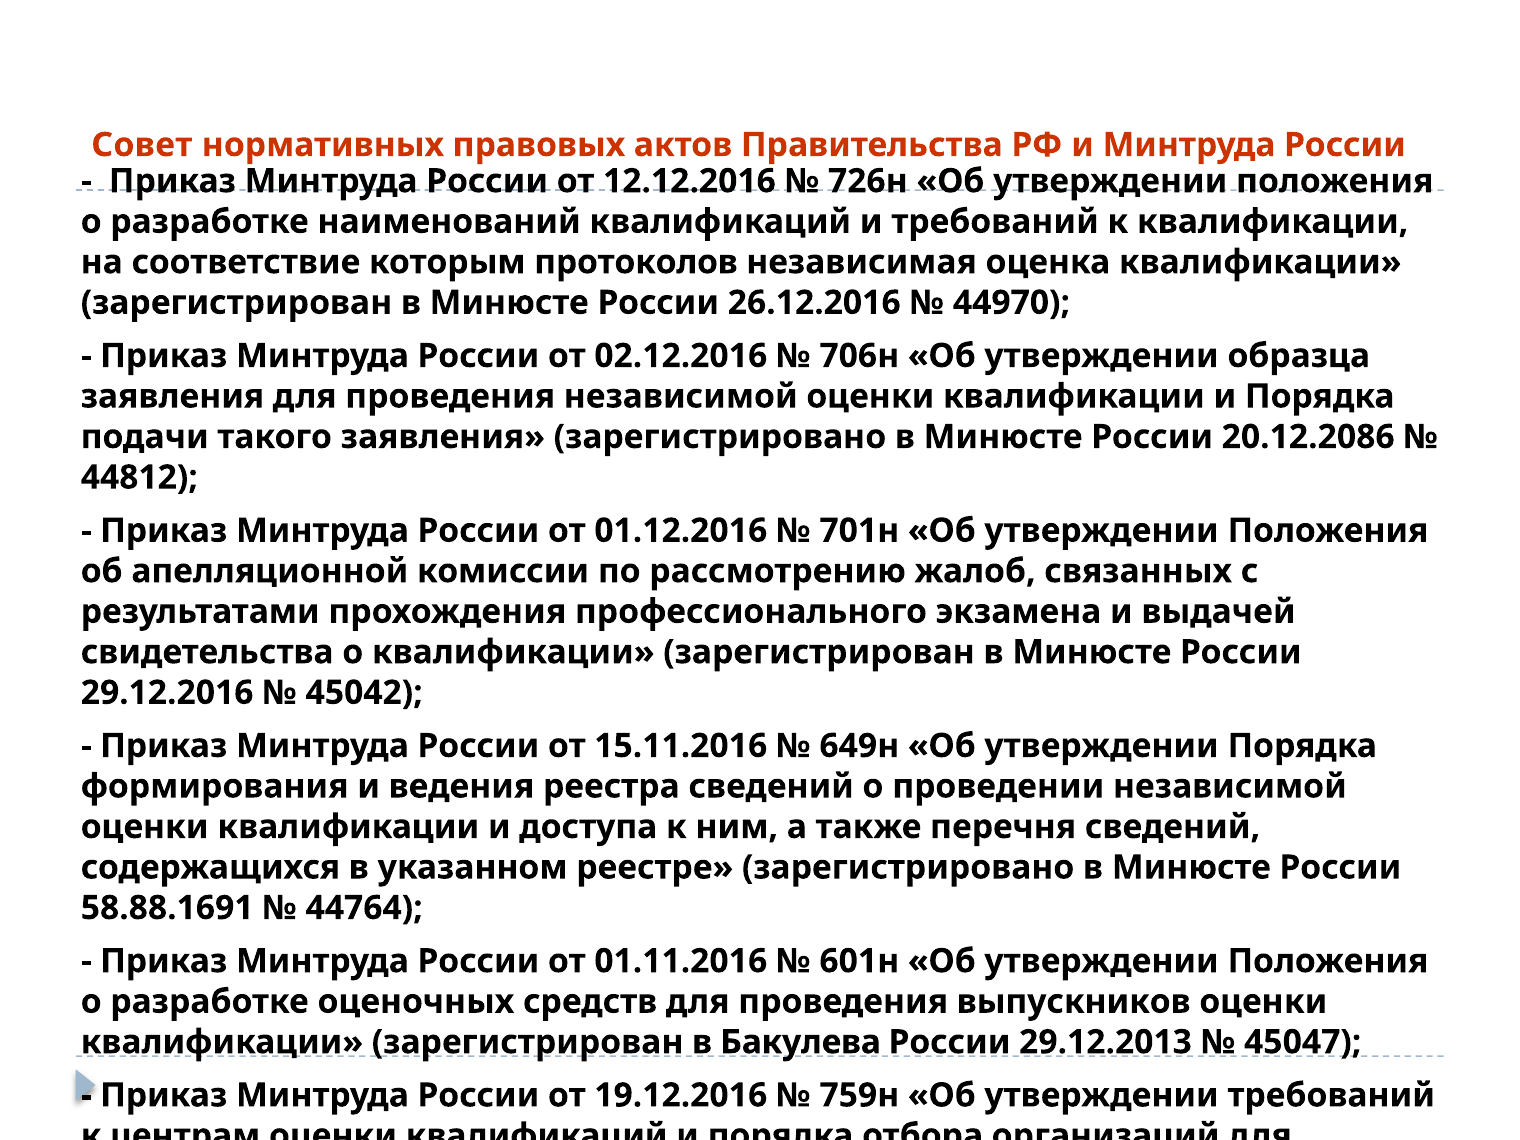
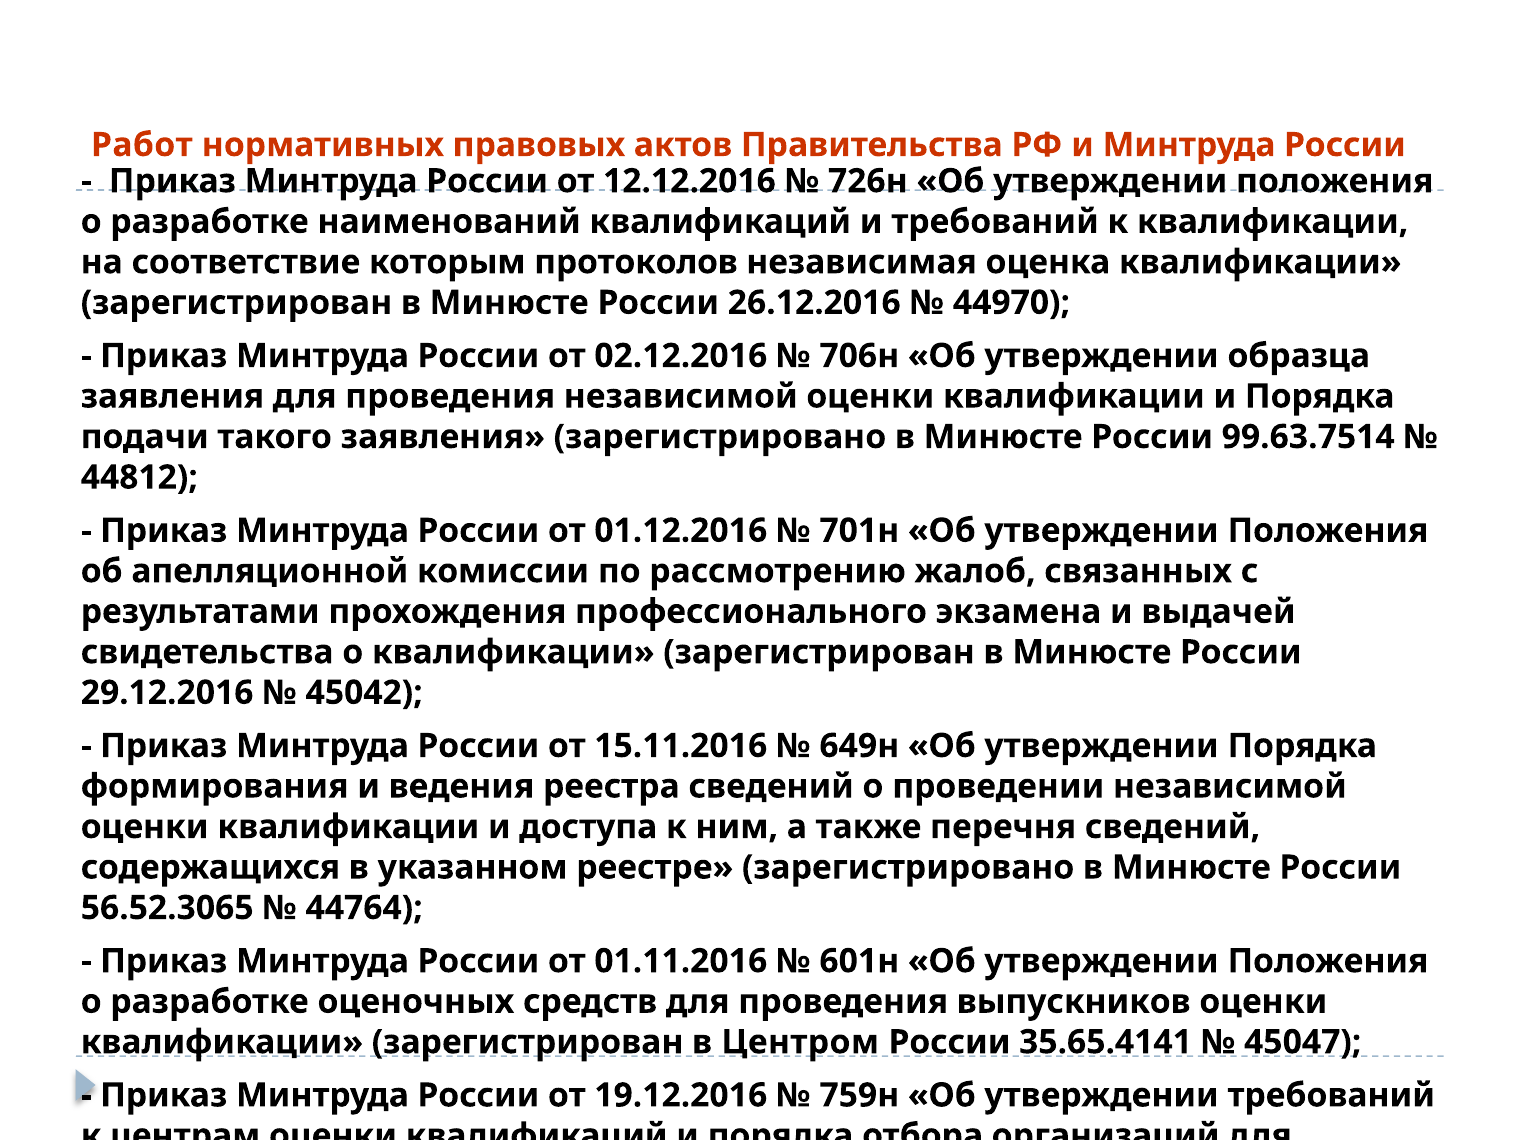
Совет: Совет -> Работ
20.12.2086: 20.12.2086 -> 99.63.7514
58.88.1691: 58.88.1691 -> 56.52.3065
Бакулева: Бакулева -> Центром
29.12.2013: 29.12.2013 -> 35.65.4141
